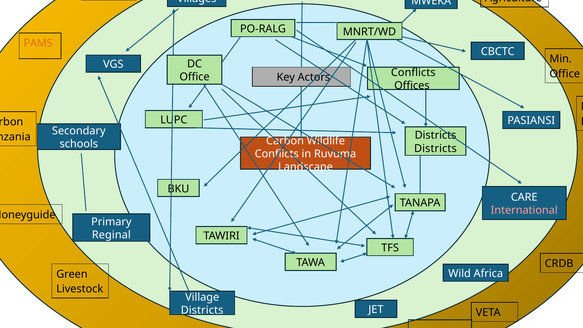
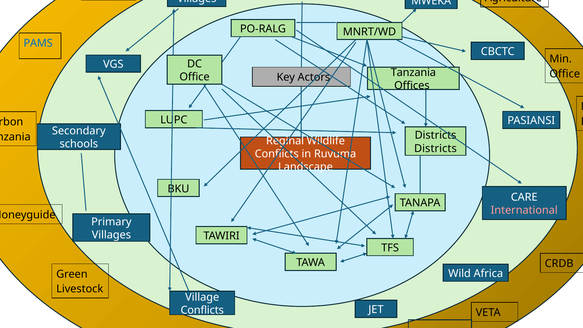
PAMS colour: orange -> blue
Conflicts at (413, 72): Conflicts -> Tanzania
Carbon at (285, 141): Carbon -> Reginal
Reginal at (111, 235): Reginal -> Villages
Districts at (202, 310): Districts -> Conflicts
